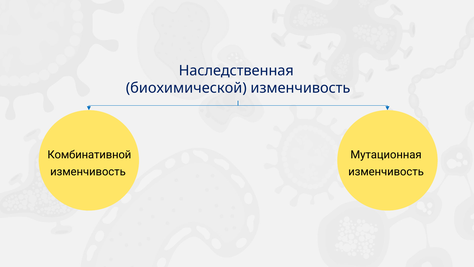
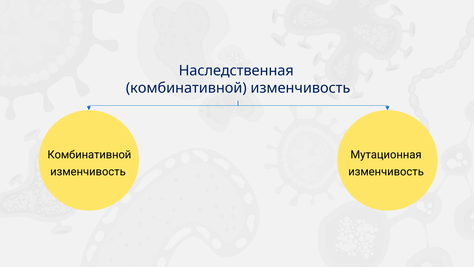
биохимической at (186, 88): биохимической -> комбинативной
